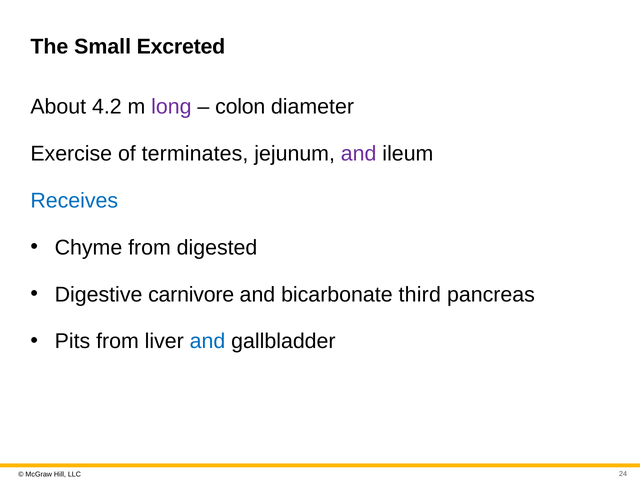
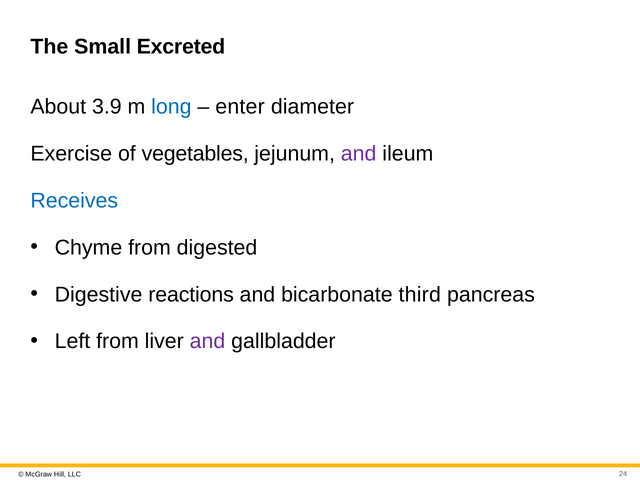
4.2: 4.2 -> 3.9
long colour: purple -> blue
colon: colon -> enter
terminates: terminates -> vegetables
carnivore: carnivore -> reactions
Pits: Pits -> Left
and at (207, 341) colour: blue -> purple
